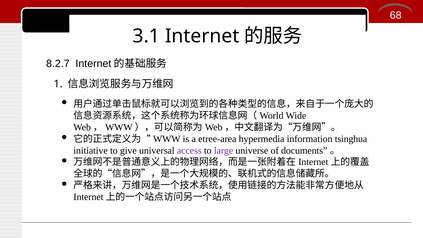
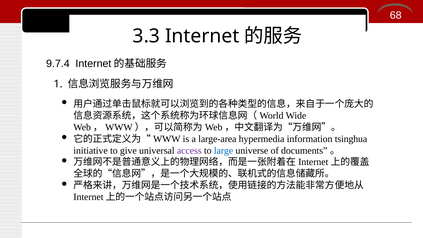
3.1: 3.1 -> 3.3
8.2.7: 8.2.7 -> 9.7.4
etree-area: etree-area -> large-area
large colour: purple -> blue
